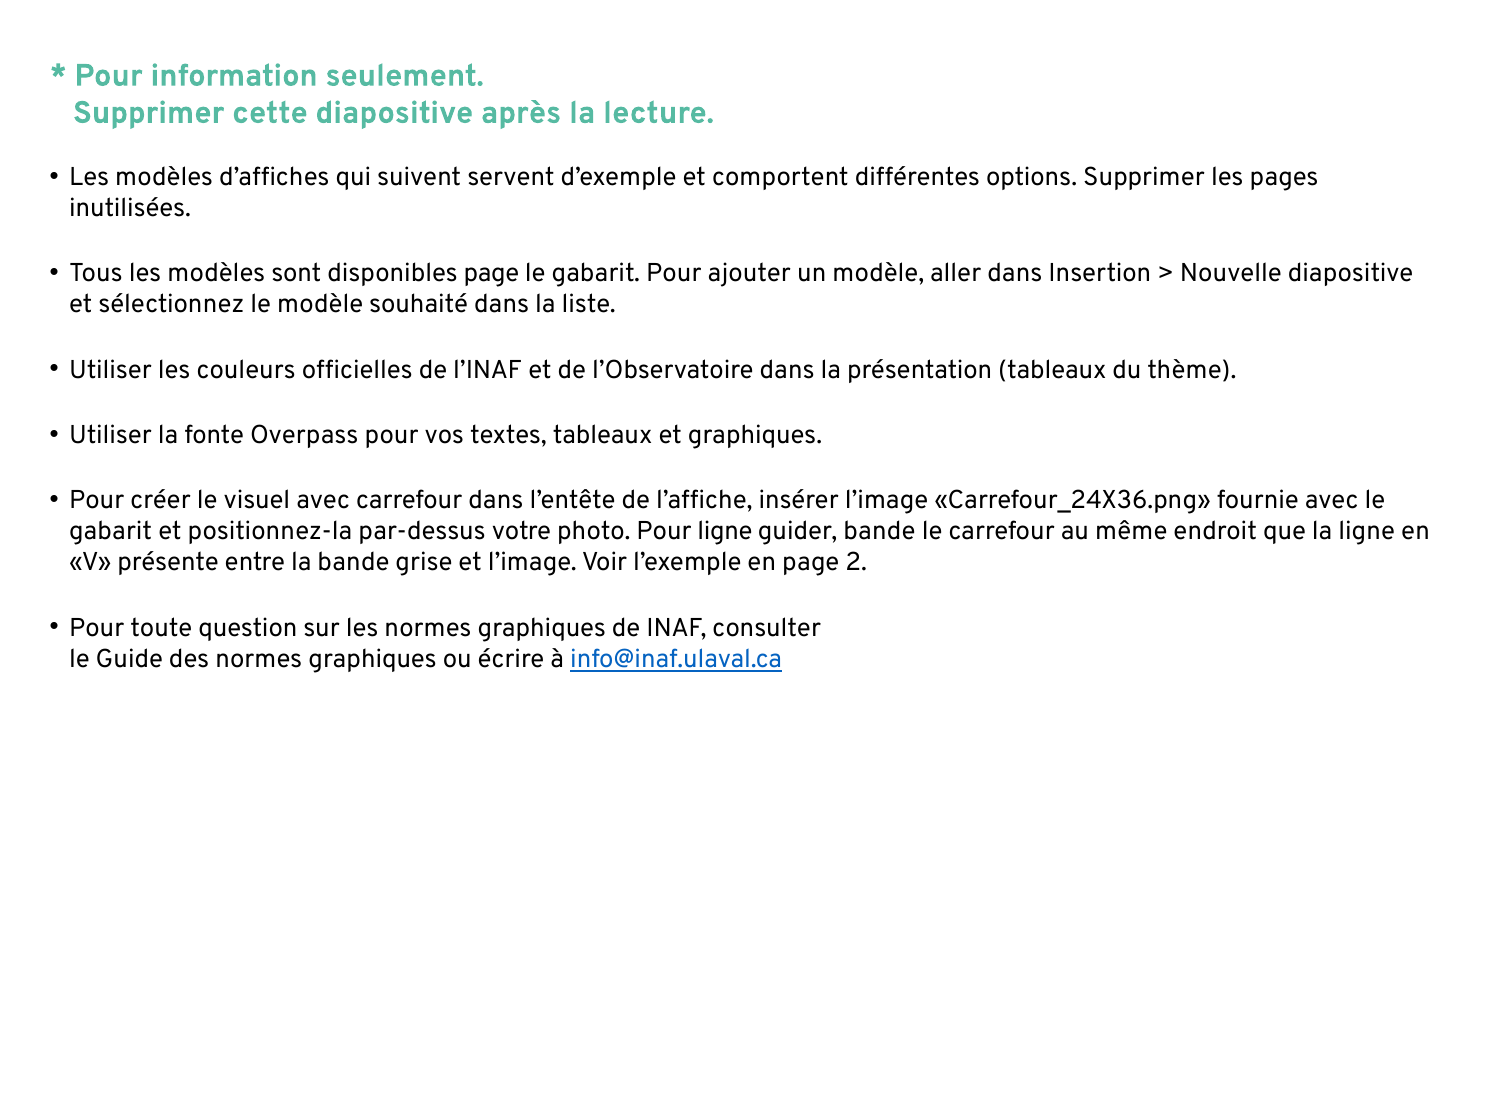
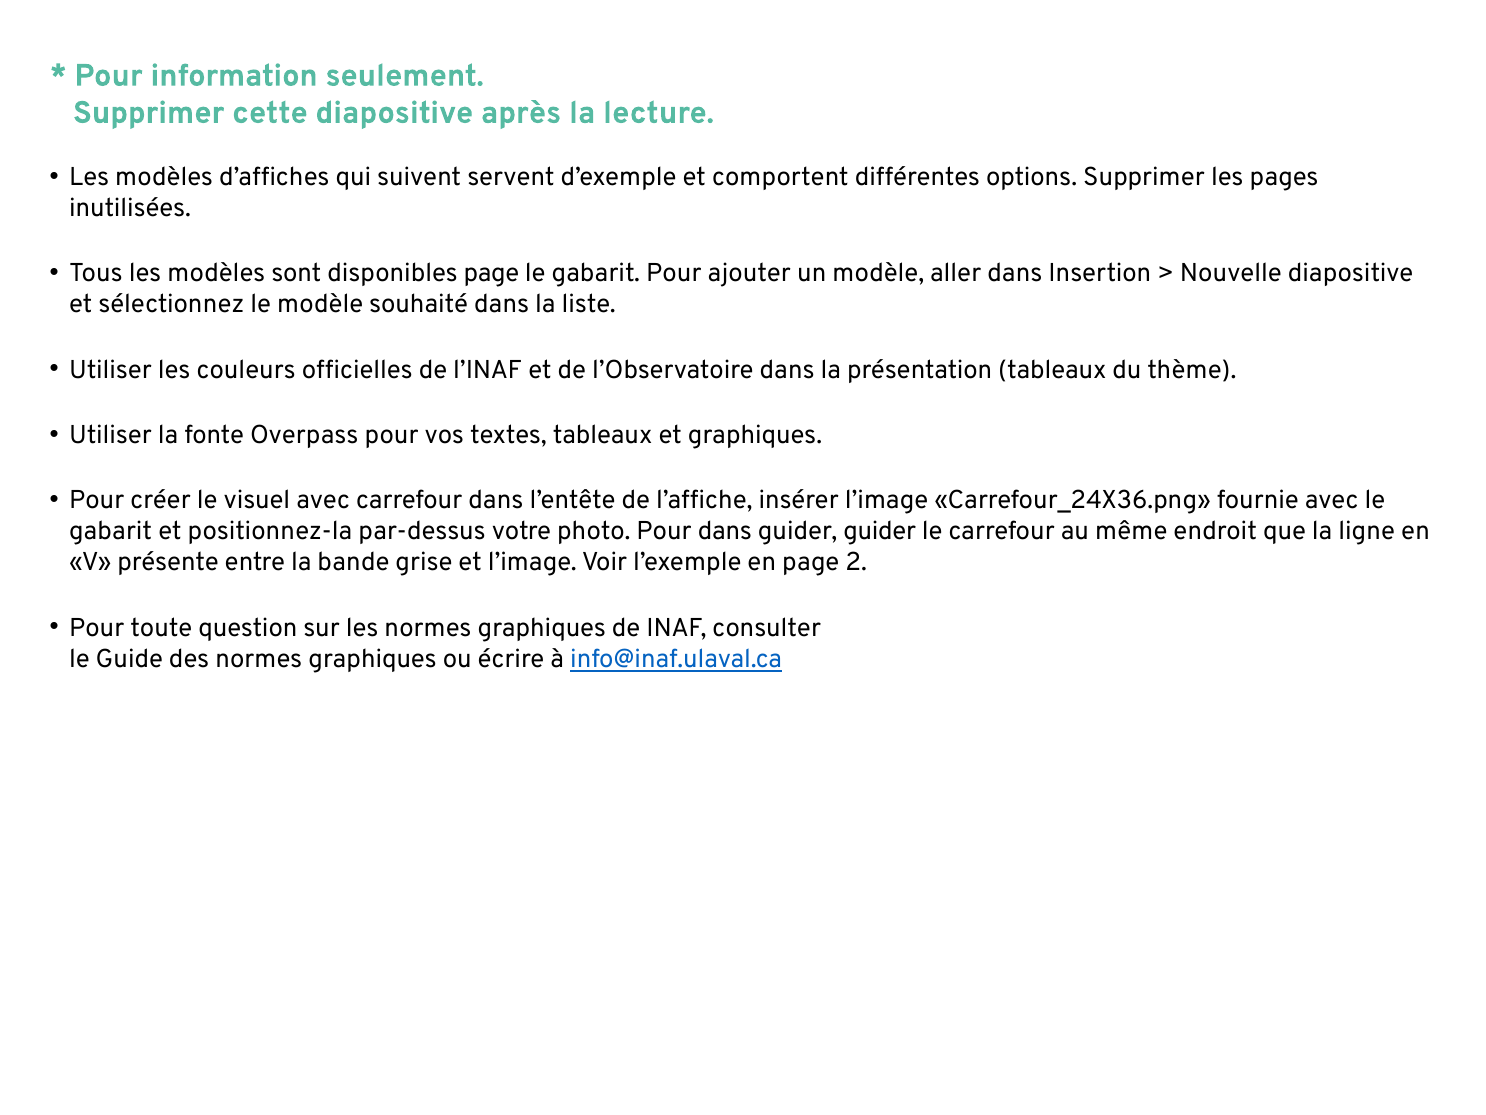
Pour ligne: ligne -> dans
guider bande: bande -> guider
